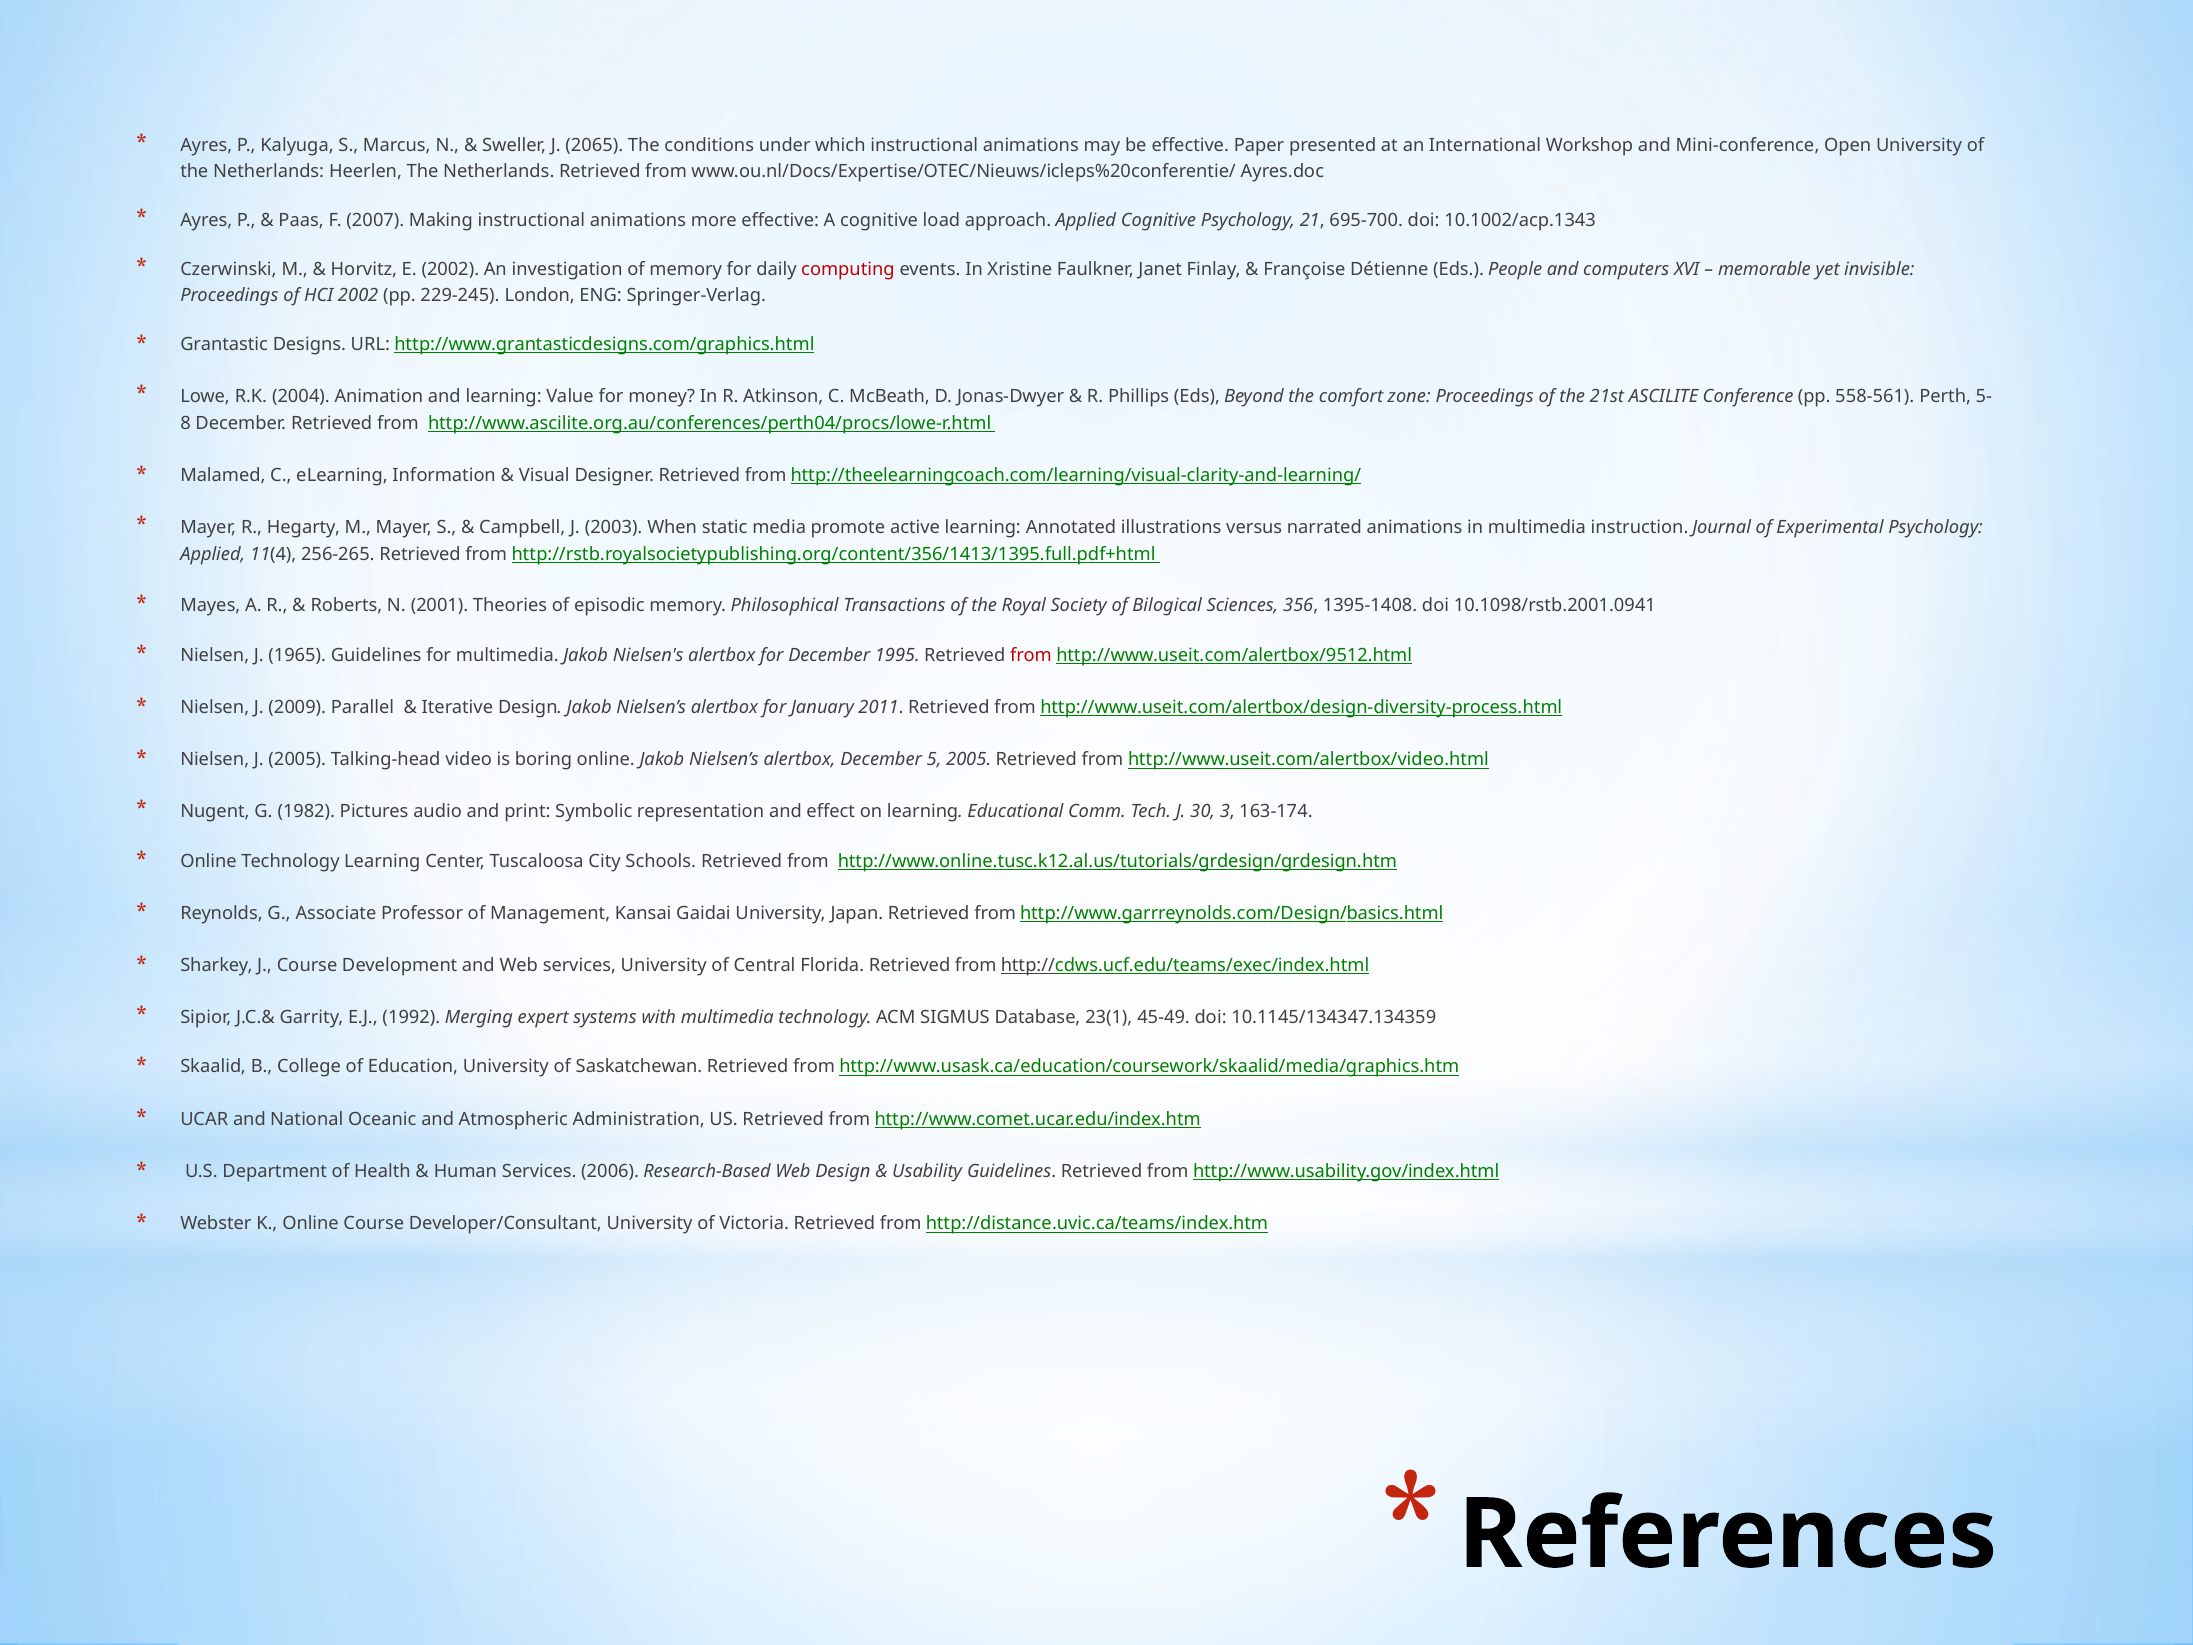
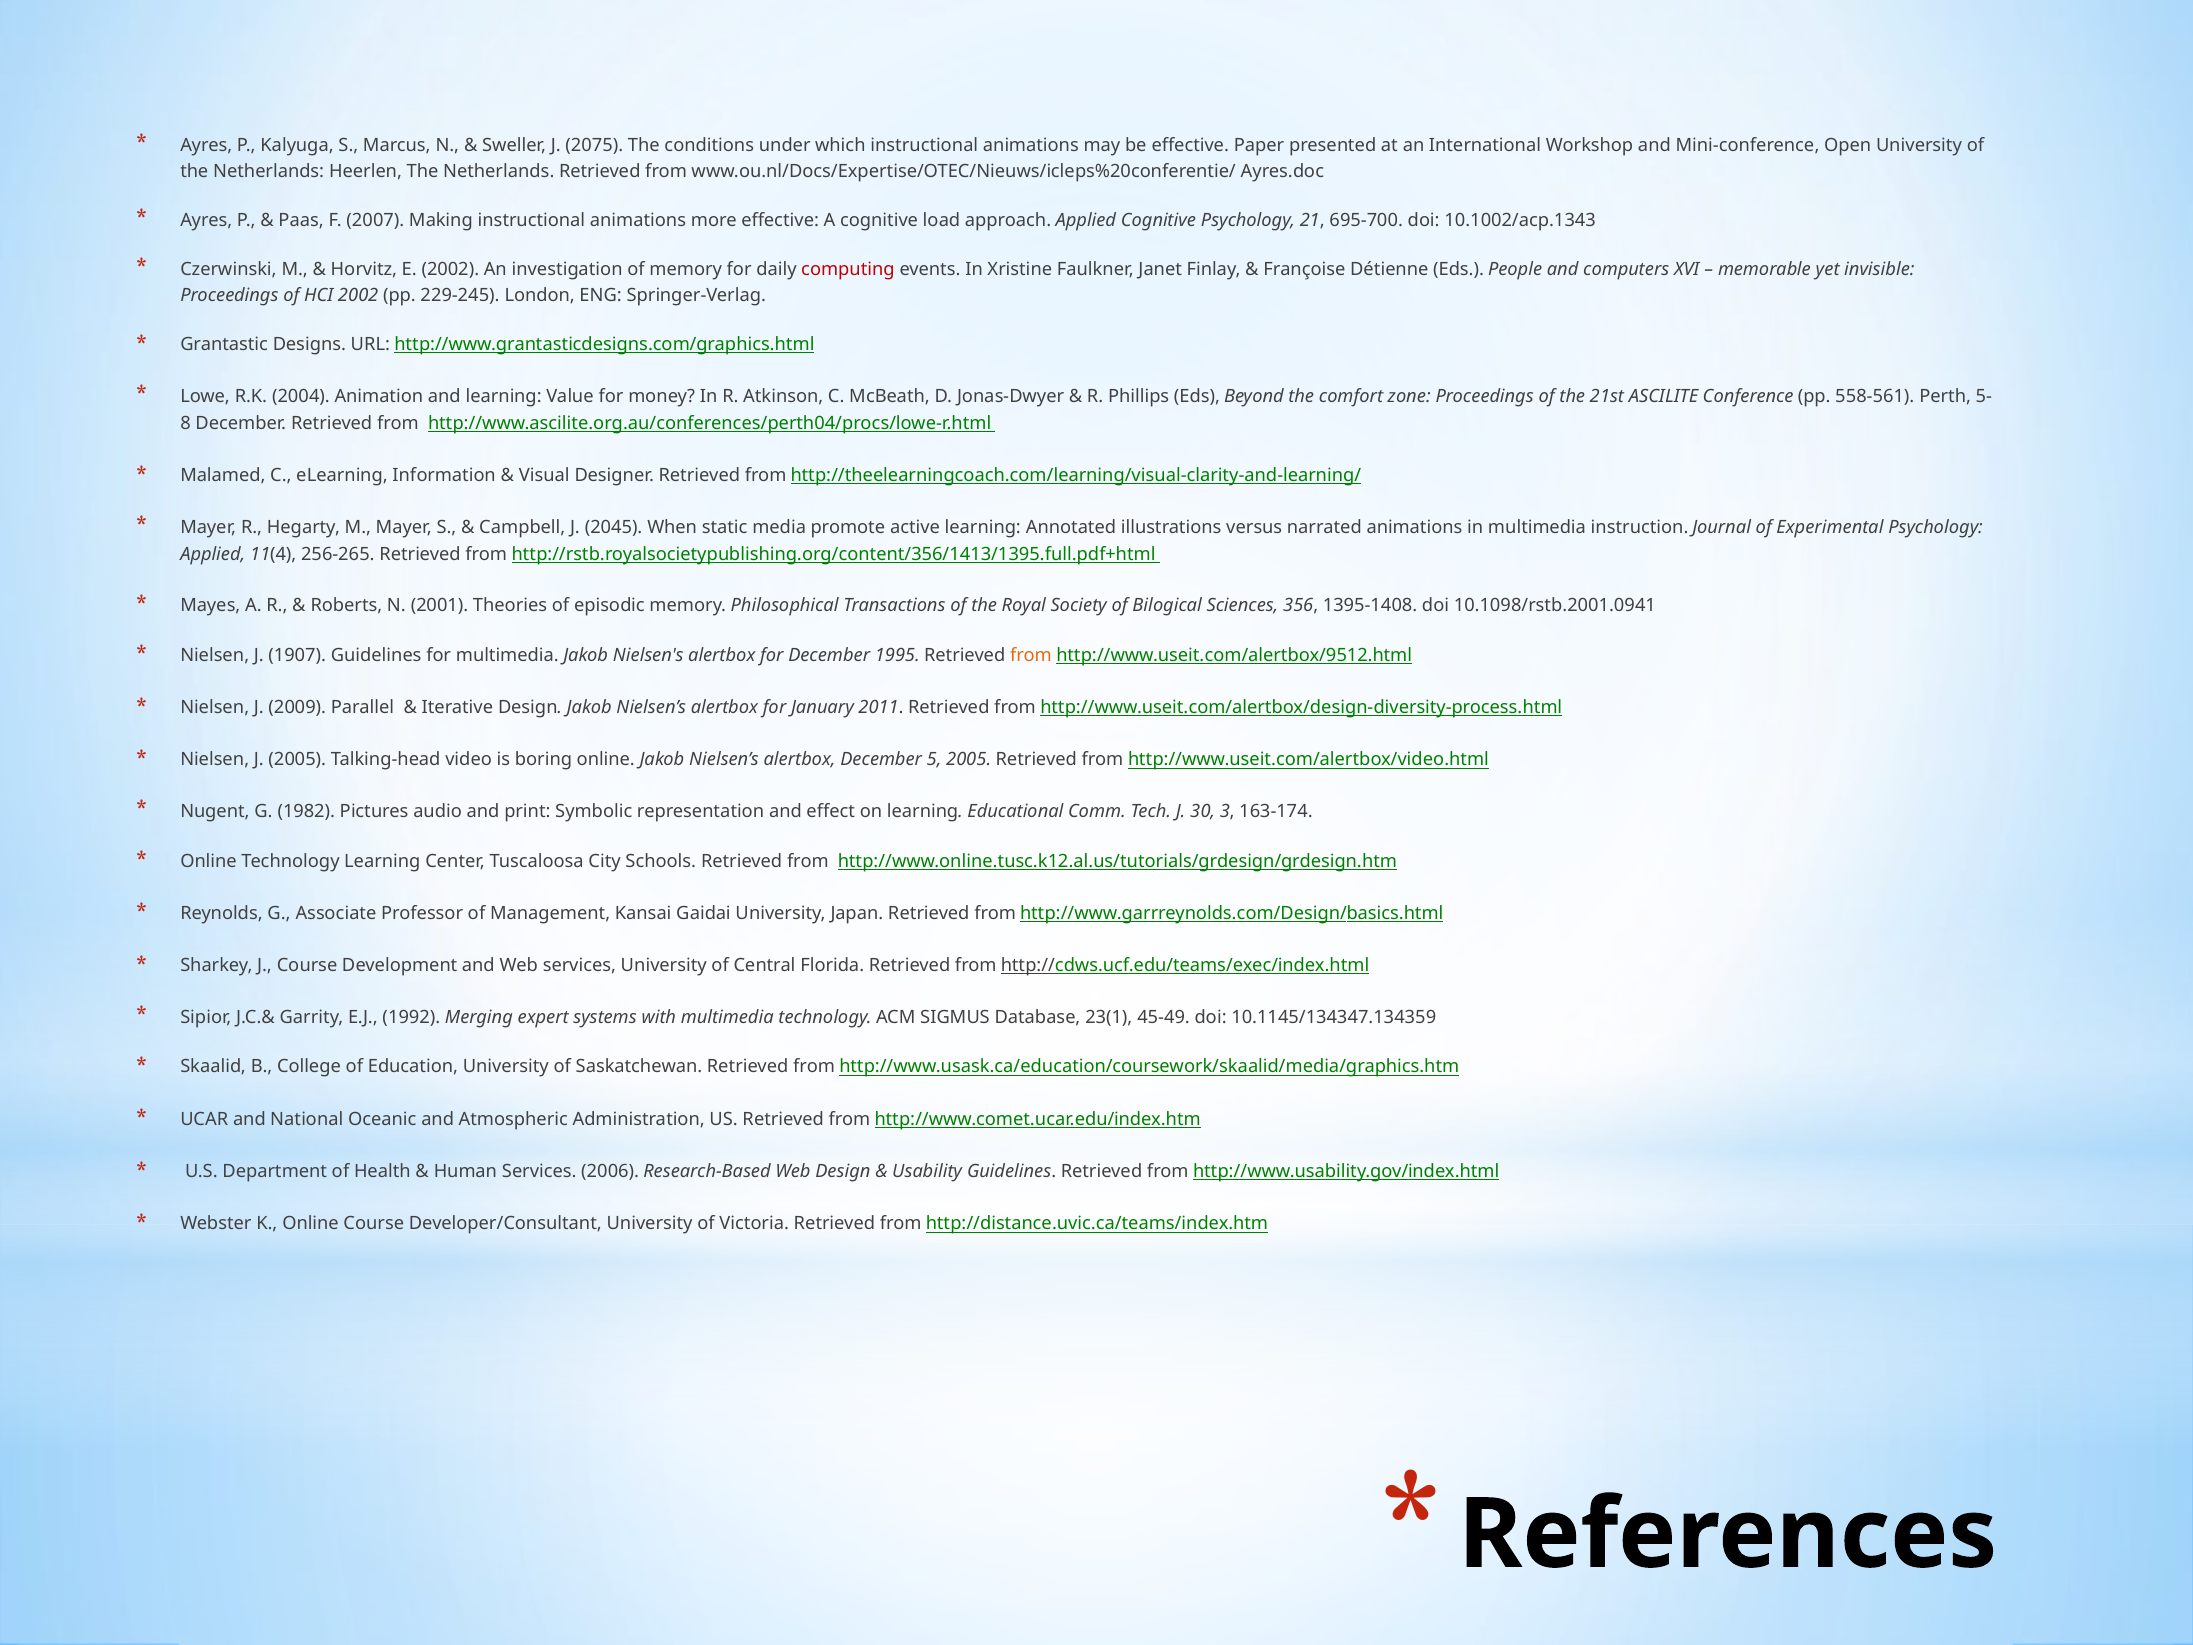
2065: 2065 -> 2075
2003: 2003 -> 2045
1965: 1965 -> 1907
from at (1031, 655) colour: red -> orange
